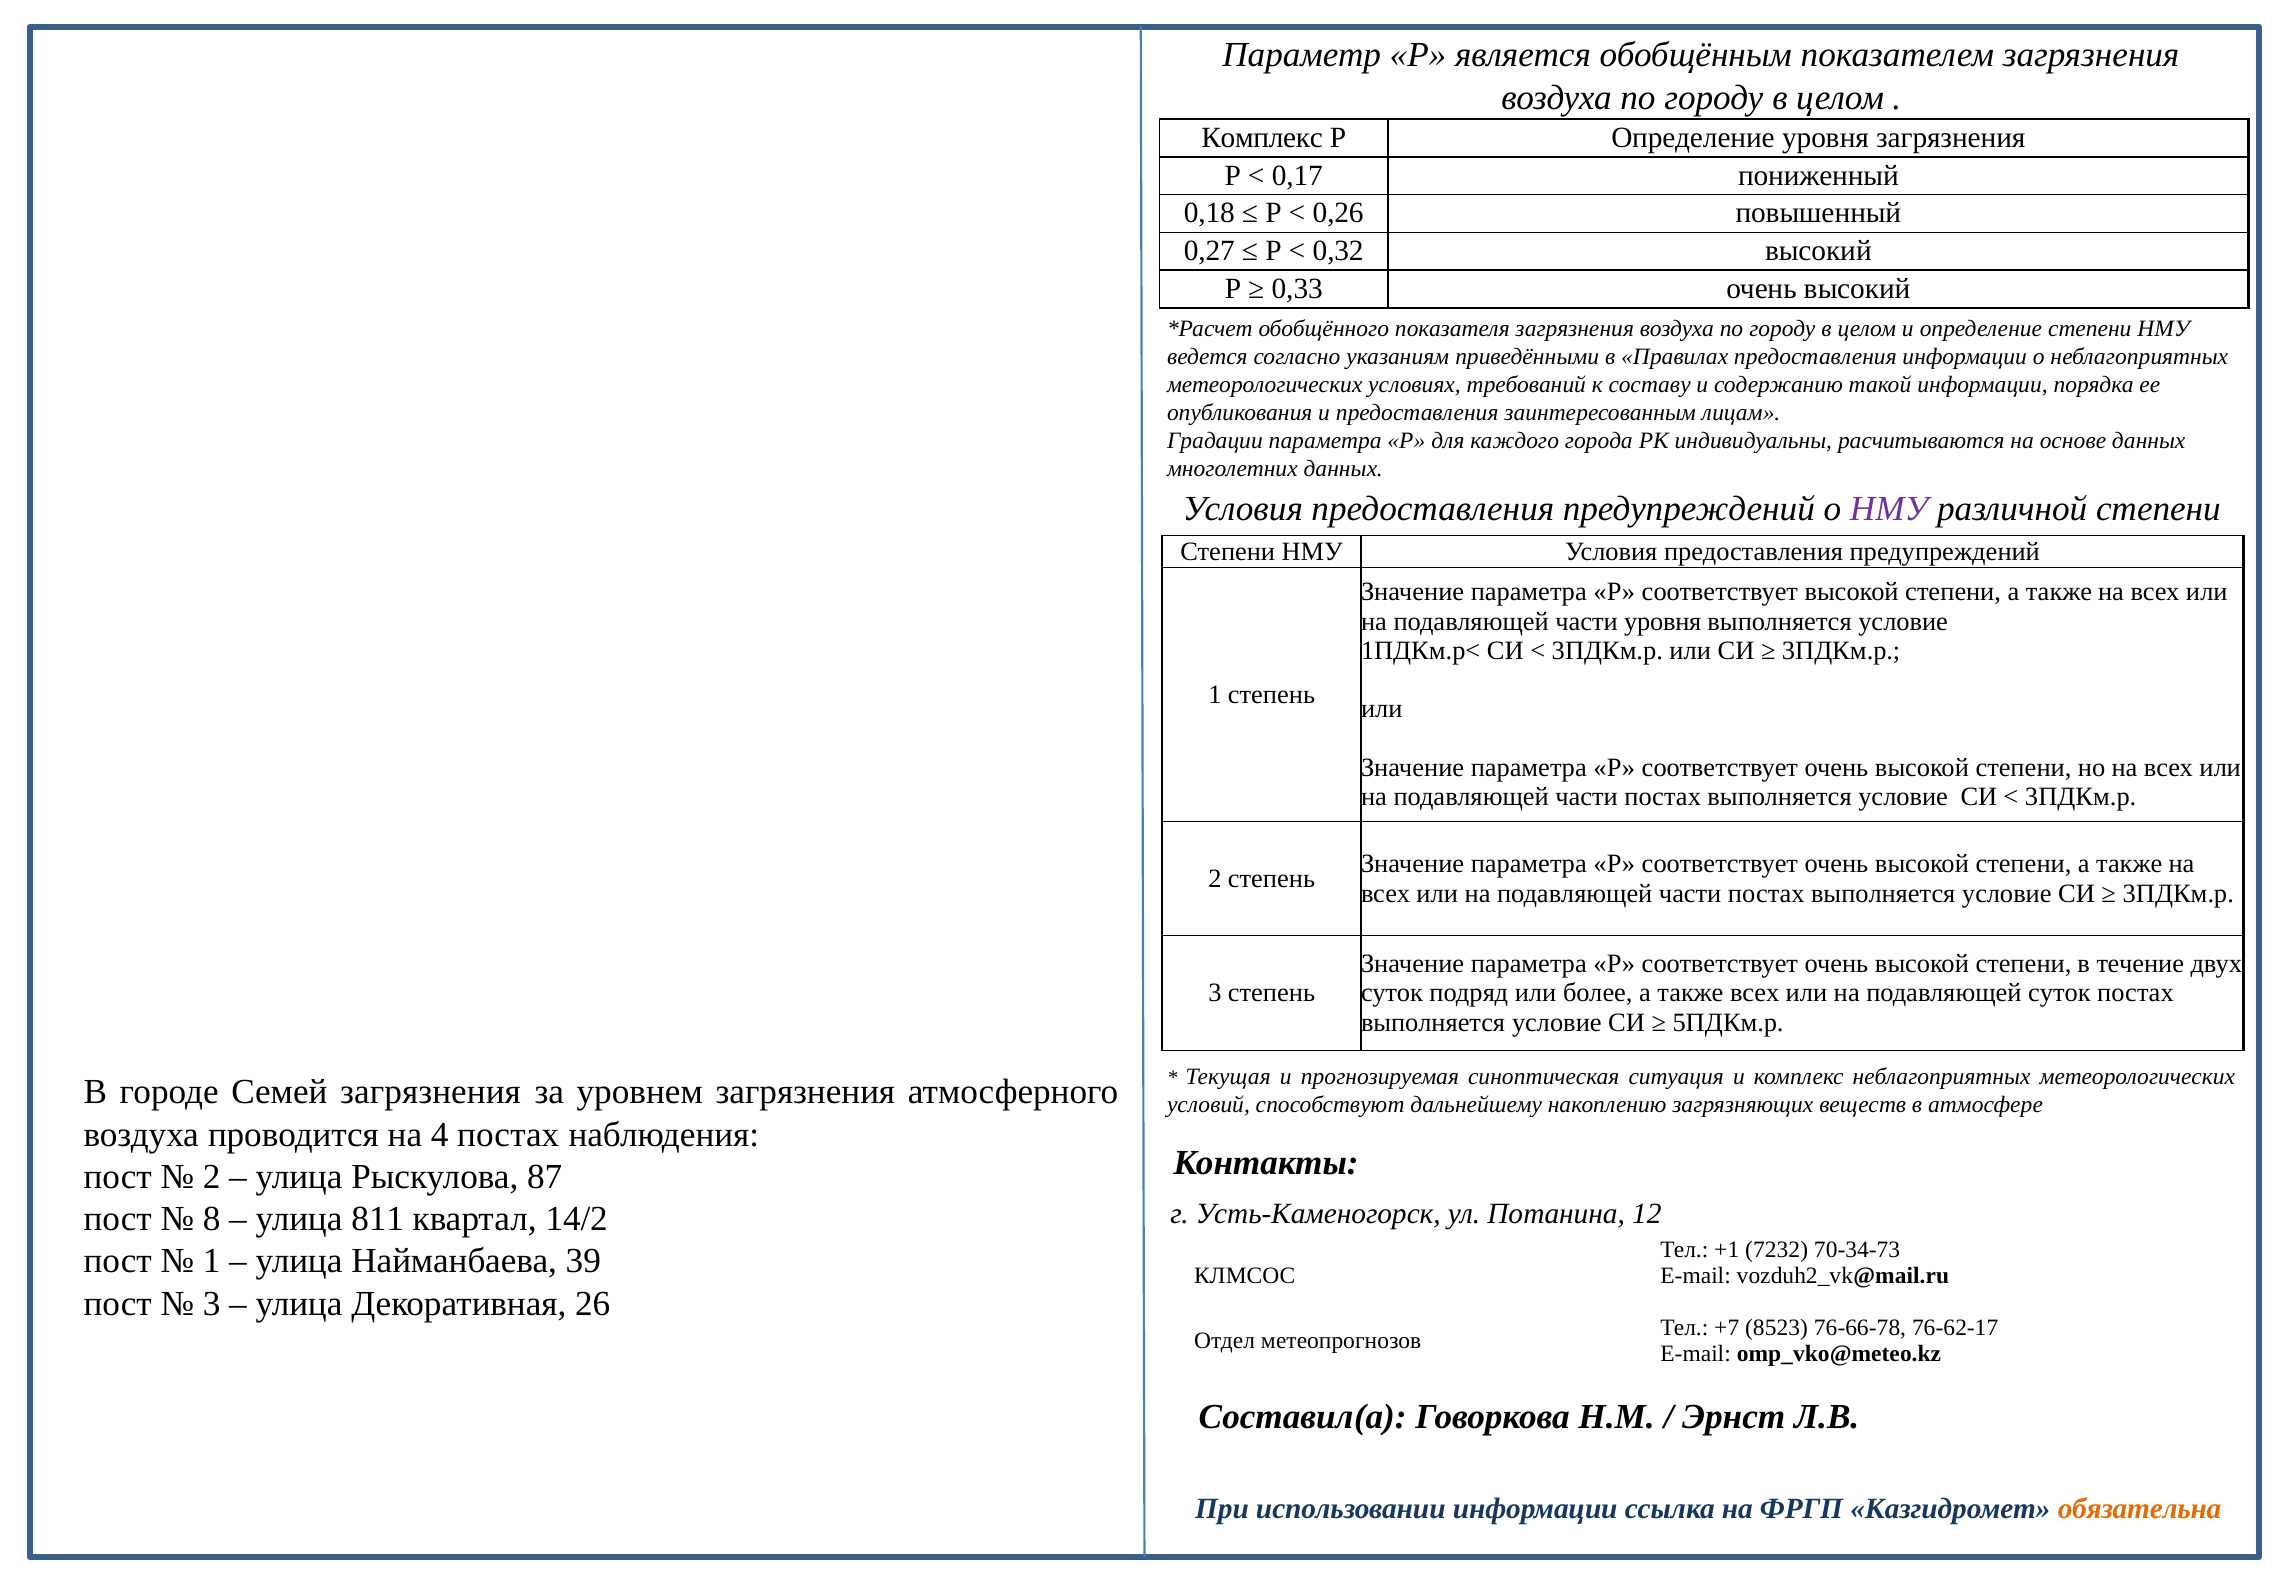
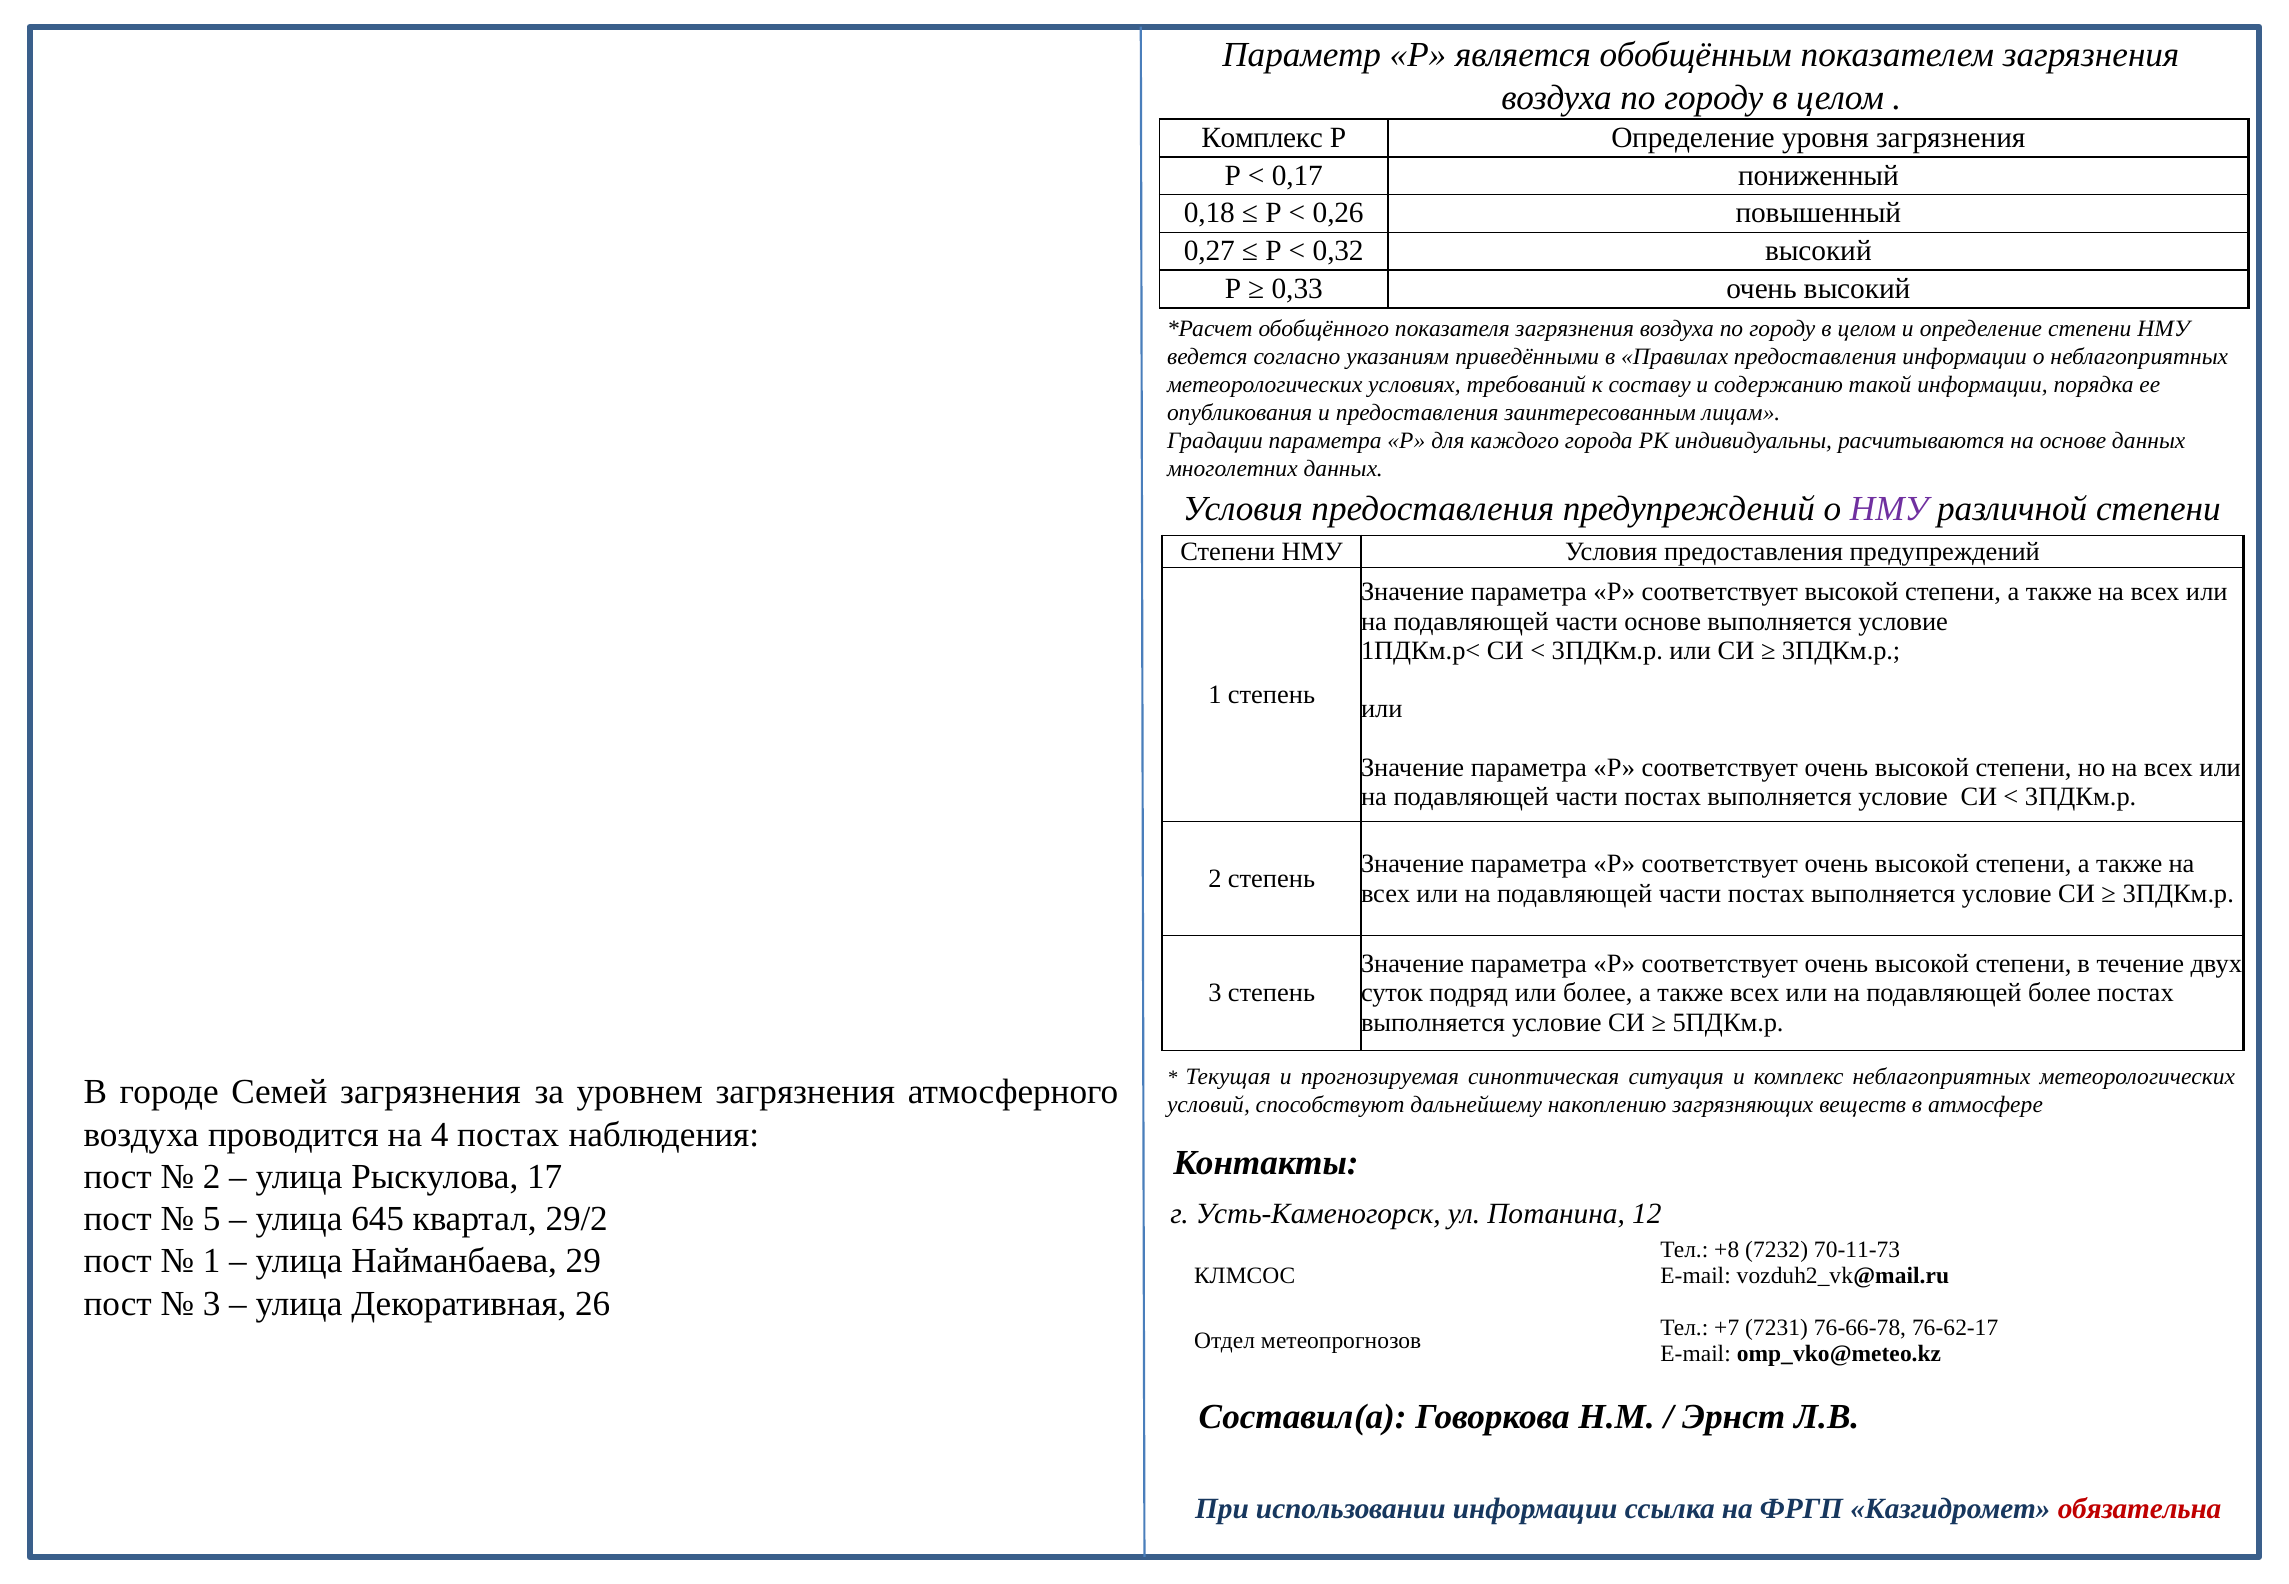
части уровня: уровня -> основе
подавляющей суток: суток -> более
87: 87 -> 17
8: 8 -> 5
811: 811 -> 645
14/2: 14/2 -> 29/2
+1: +1 -> +8
70-34-73: 70-34-73 -> 70-11-73
39: 39 -> 29
8523: 8523 -> 7231
обязательна colour: orange -> red
